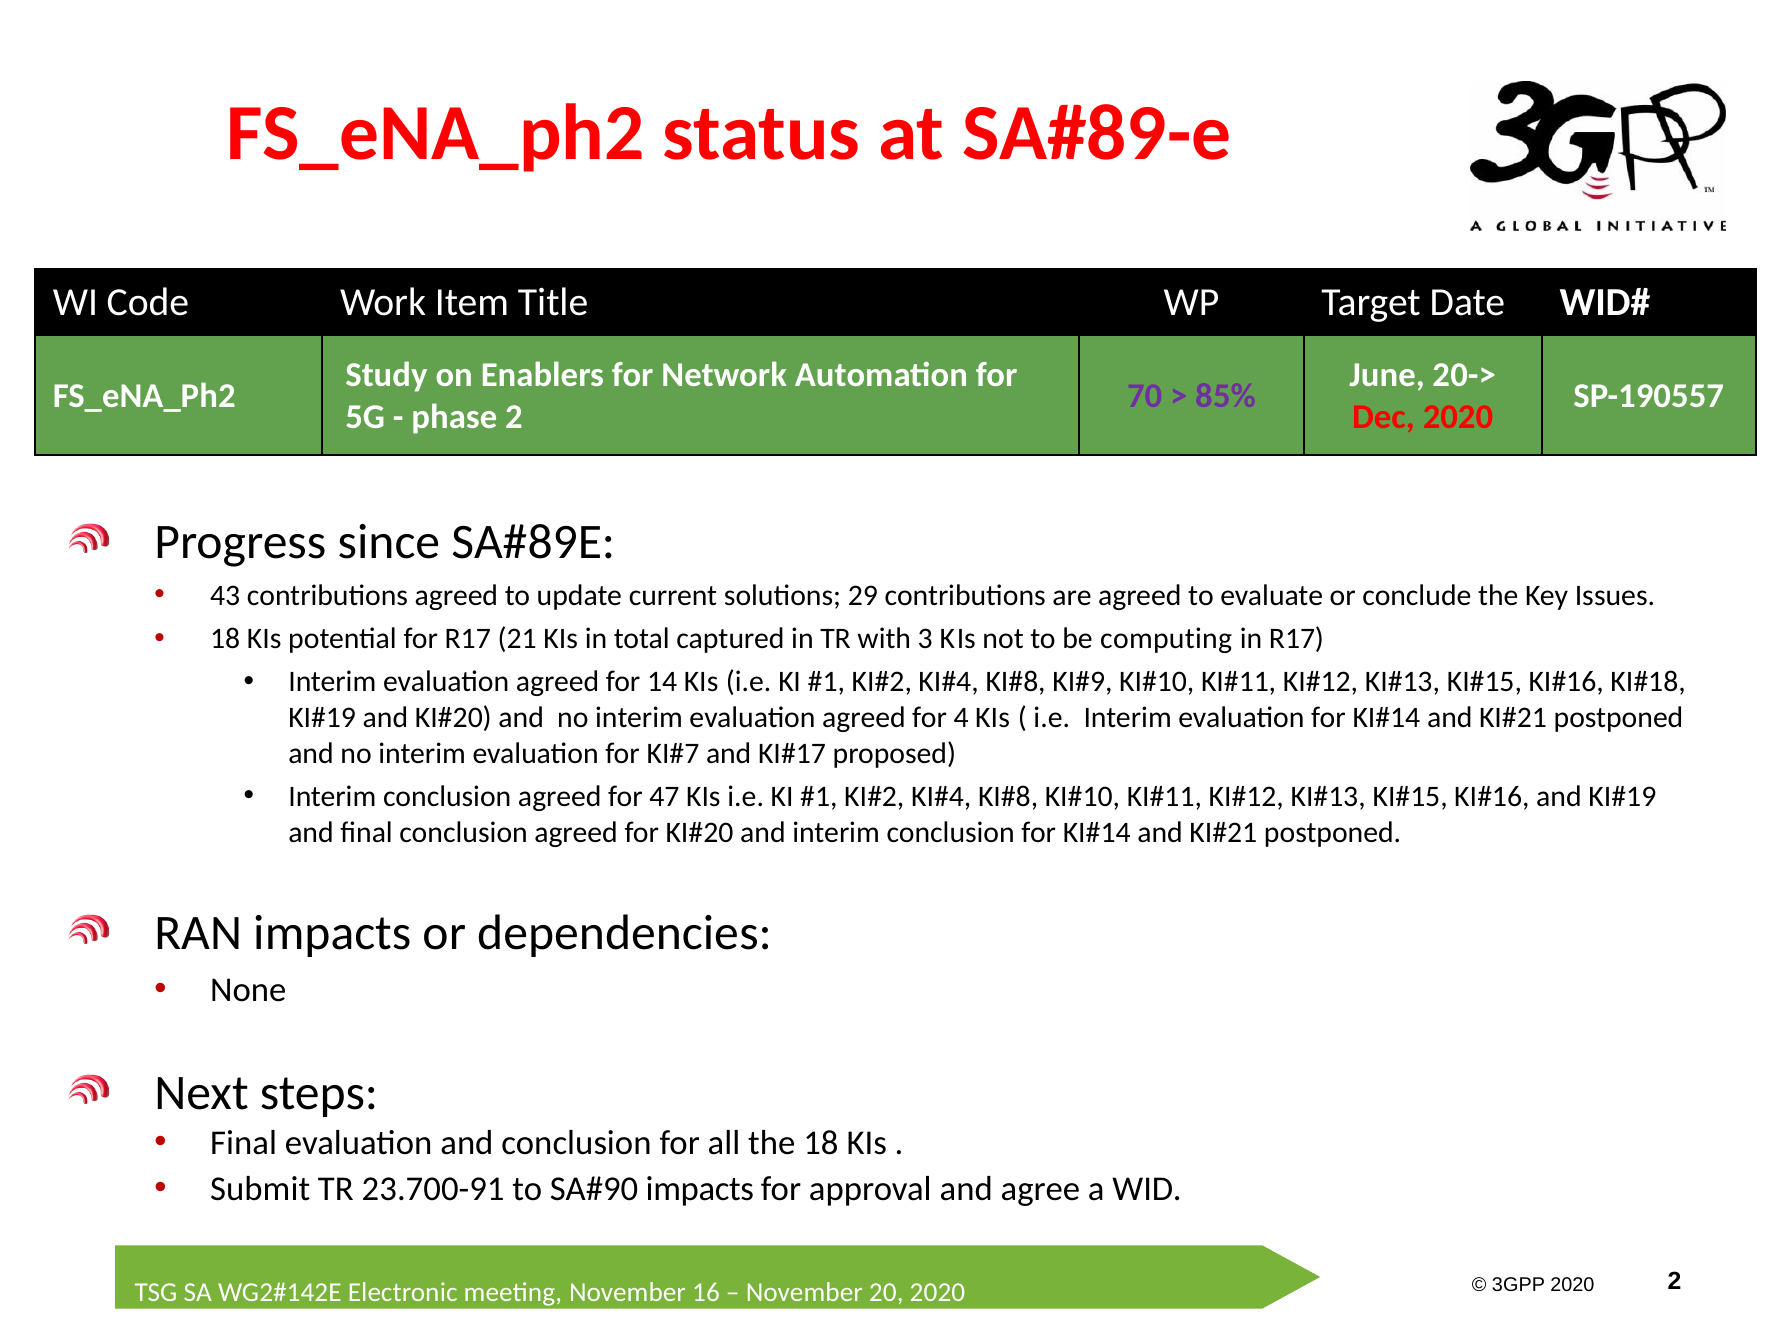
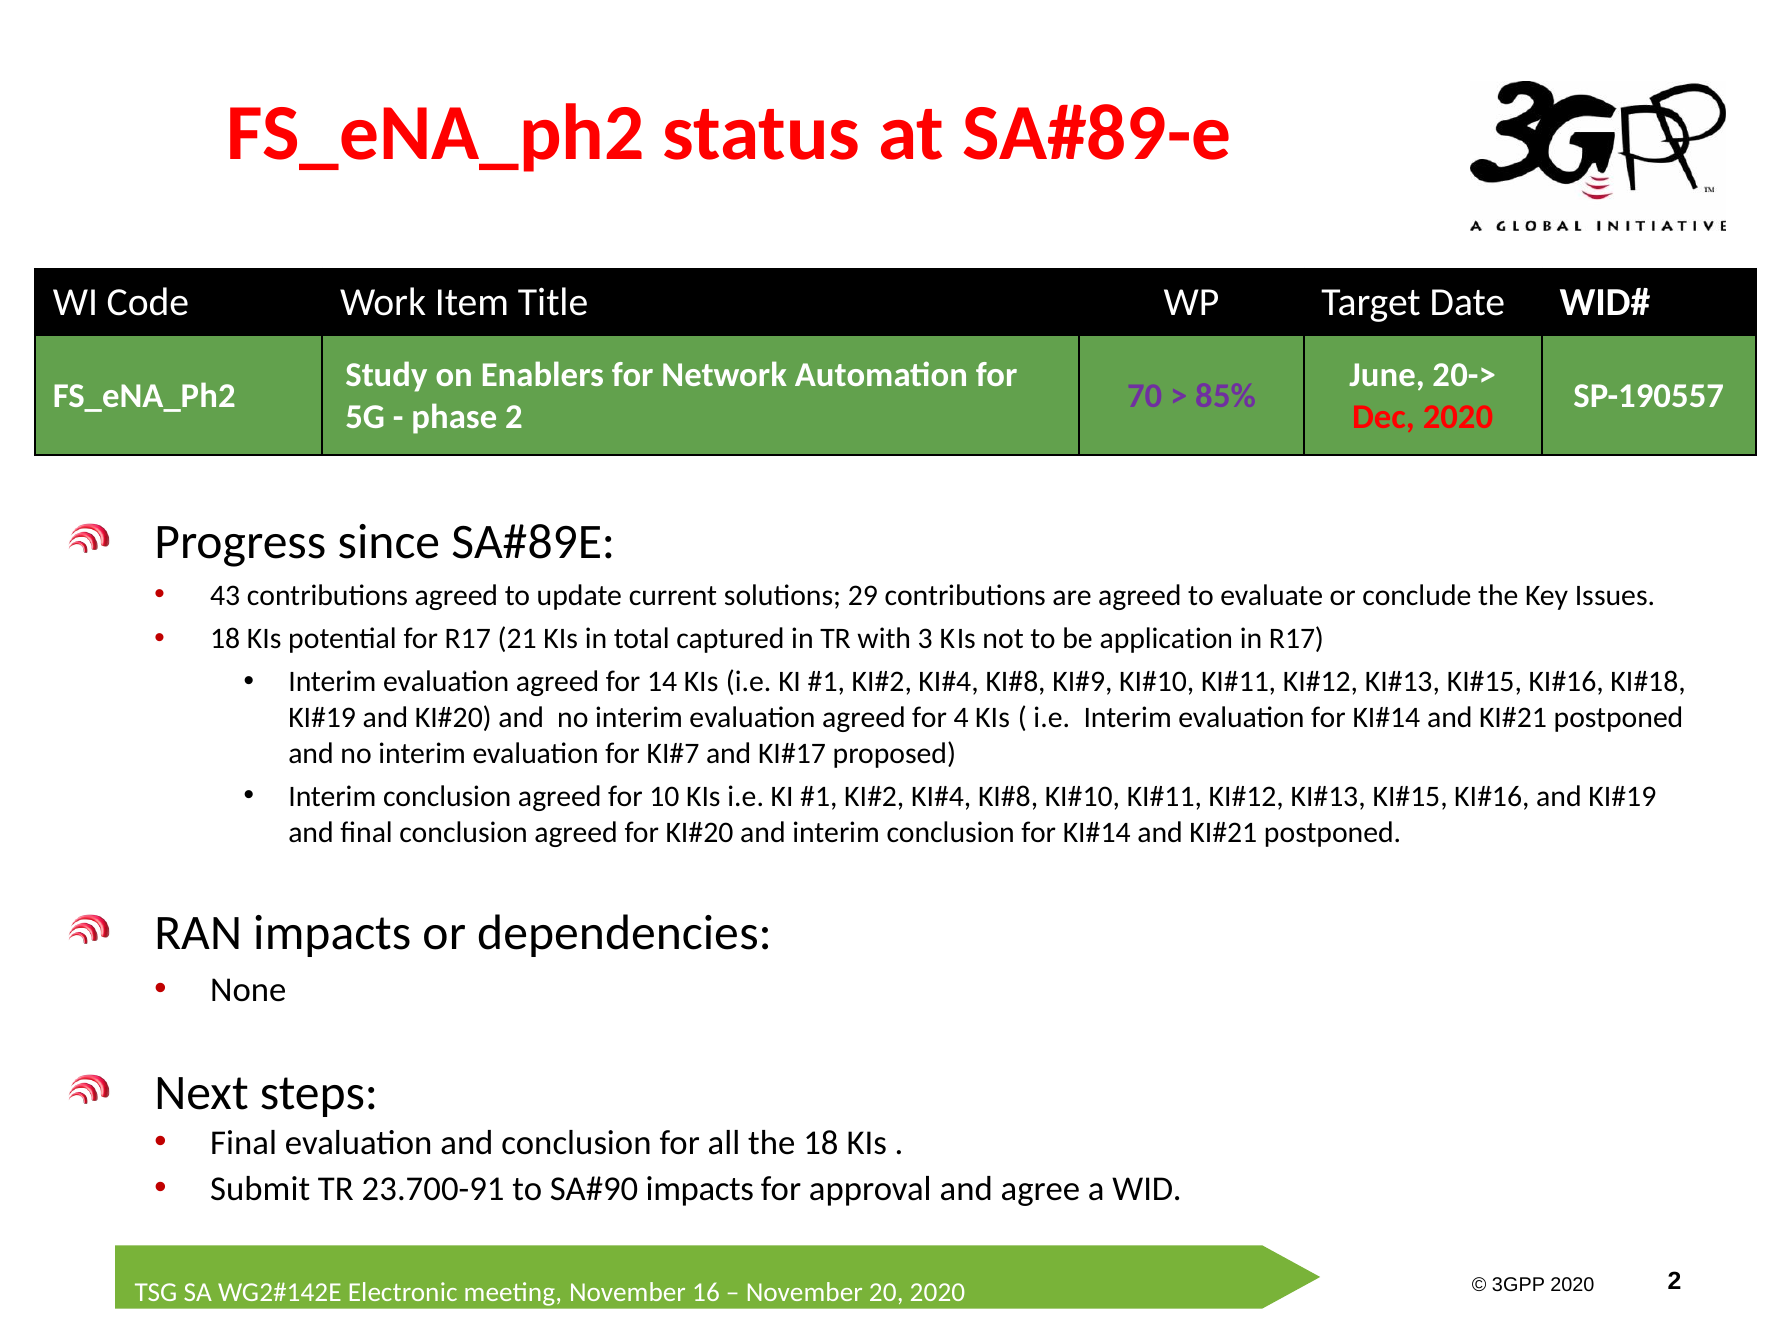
computing: computing -> application
47: 47 -> 10
